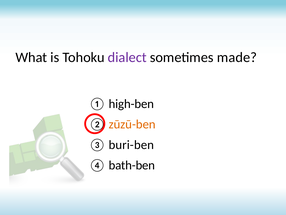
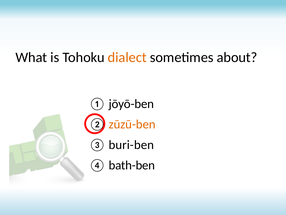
dialect colour: purple -> orange
made: made -> about
high-ben: high-ben -> jōyō-ben
